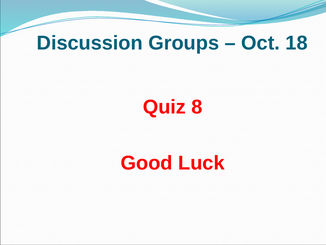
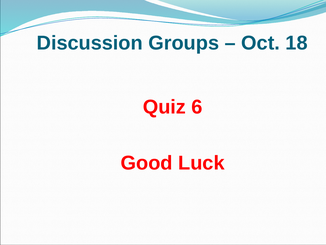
8: 8 -> 6
